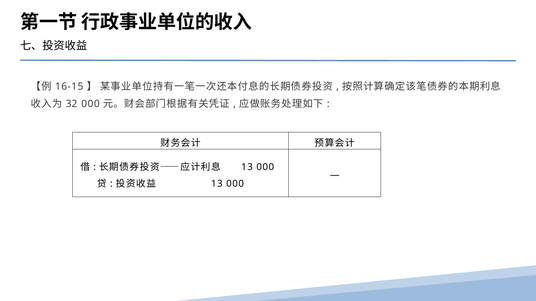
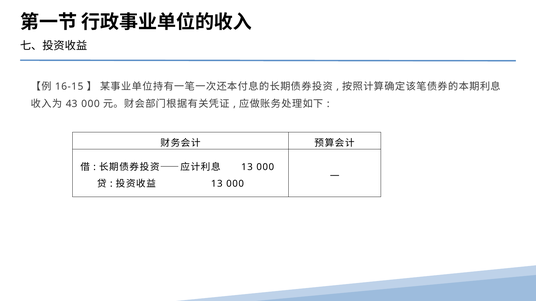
32: 32 -> 43
